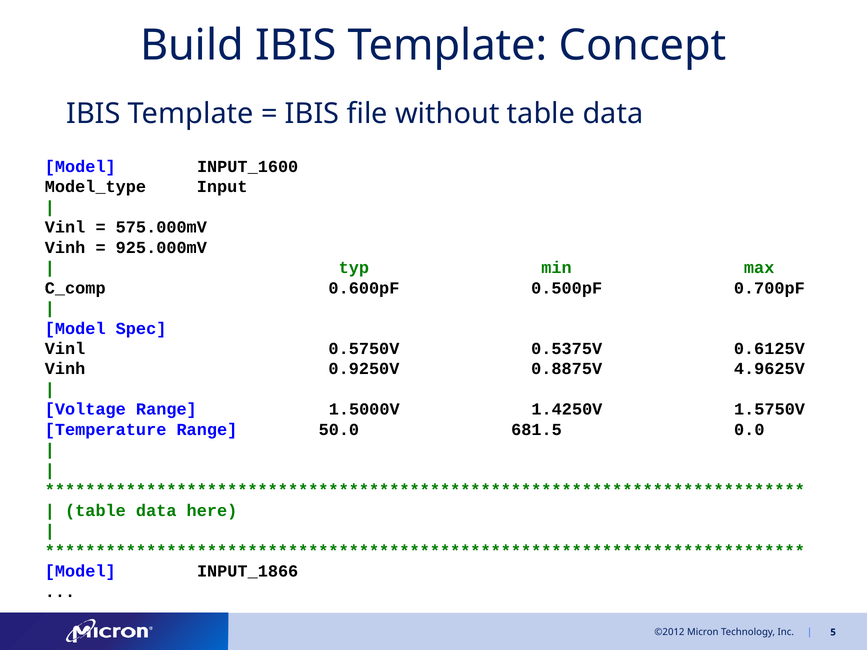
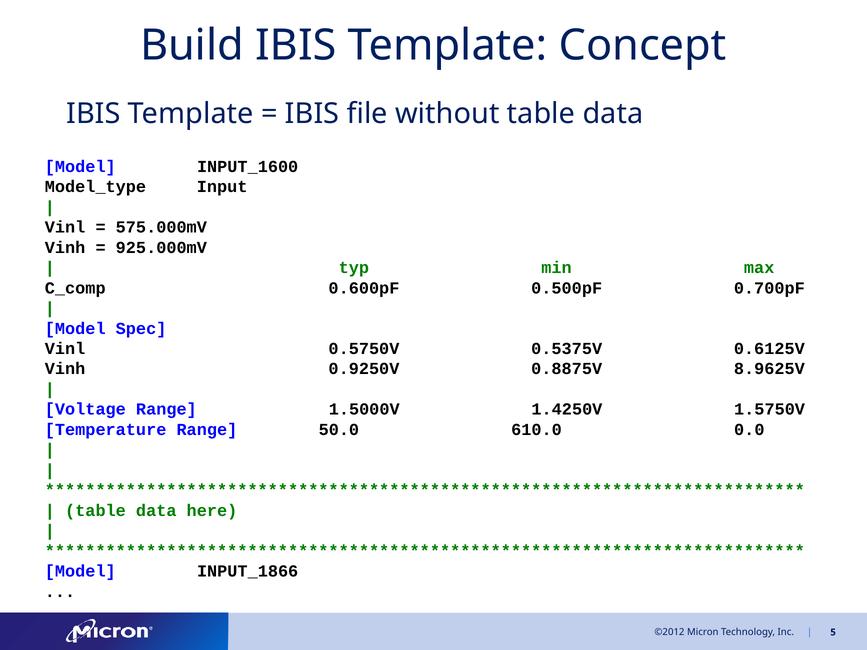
4.9625V: 4.9625V -> 8.9625V
681.5: 681.5 -> 610.0
